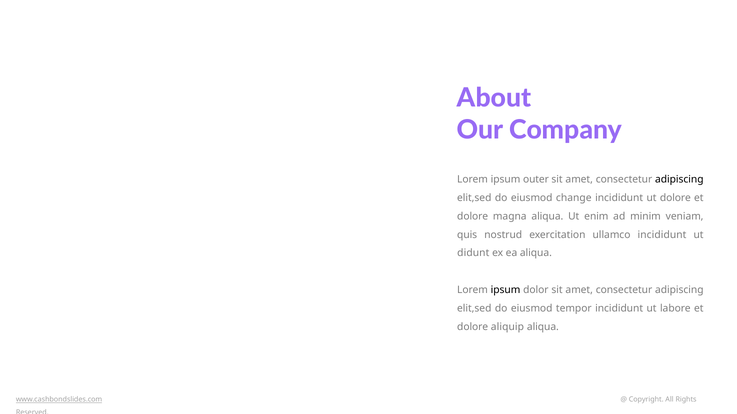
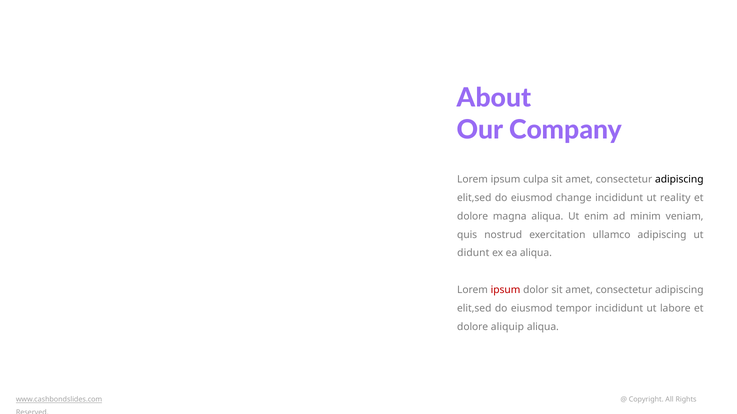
outer: outer -> culpa
ut dolore: dolore -> reality
ullamco incididunt: incididunt -> adipiscing
ipsum at (506, 290) colour: black -> red
